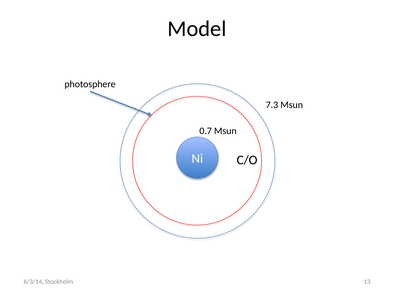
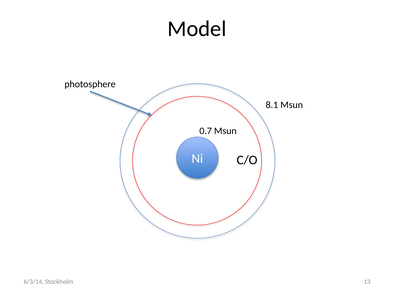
7.3: 7.3 -> 8.1
